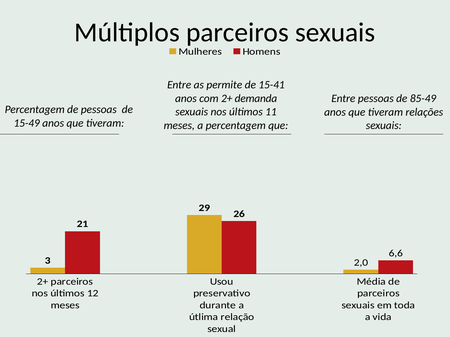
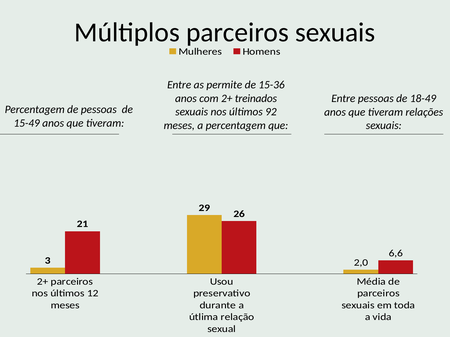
15-41: 15-41 -> 15-36
demanda: demanda -> treinados
85-49: 85-49 -> 18-49
11: 11 -> 92
